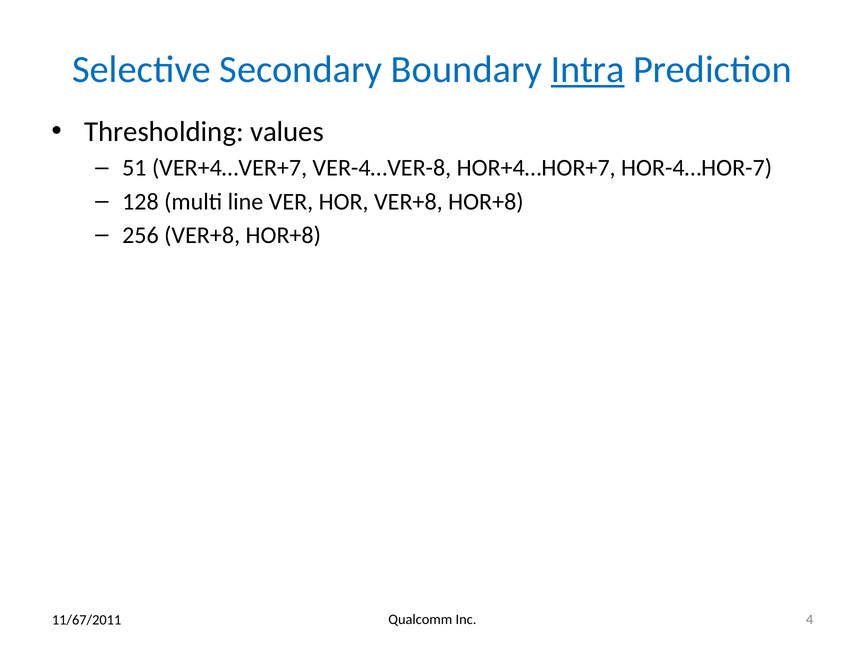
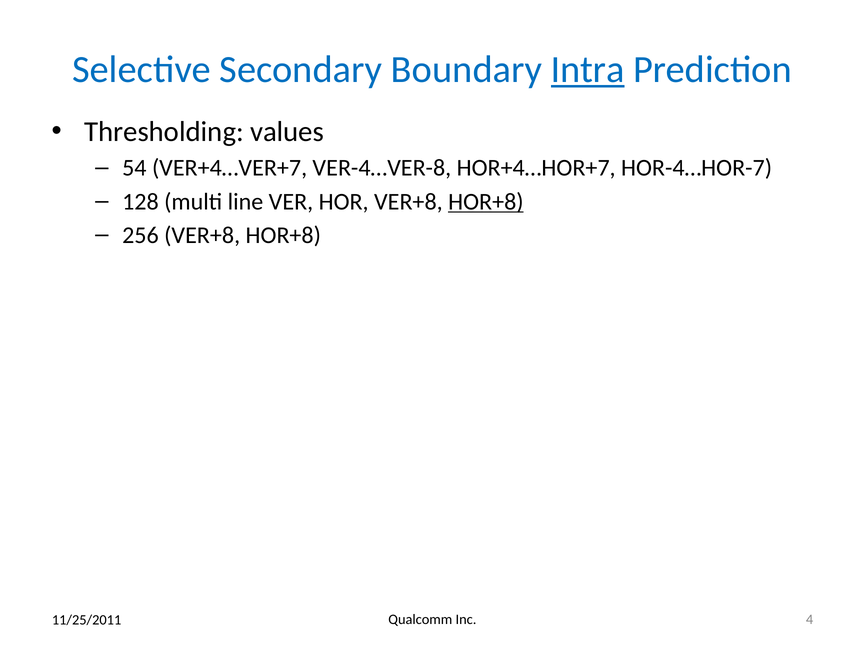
51: 51 -> 54
HOR+8 at (486, 202) underline: none -> present
11/67/2011: 11/67/2011 -> 11/25/2011
